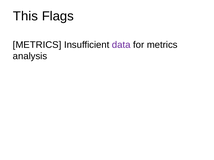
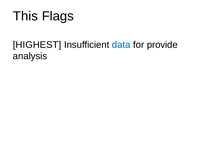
METRICS at (37, 45): METRICS -> HIGHEST
data colour: purple -> blue
for metrics: metrics -> provide
